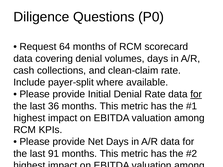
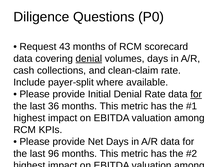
64: 64 -> 43
denial at (89, 59) underline: none -> present
91: 91 -> 96
